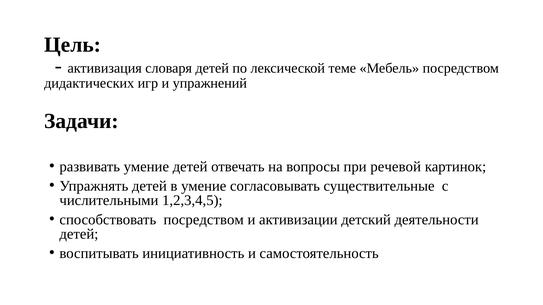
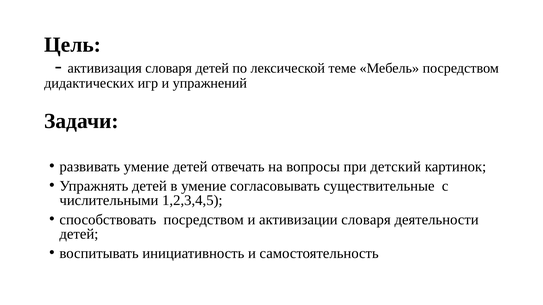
речевой: речевой -> детский
активизации детский: детский -> словаря
